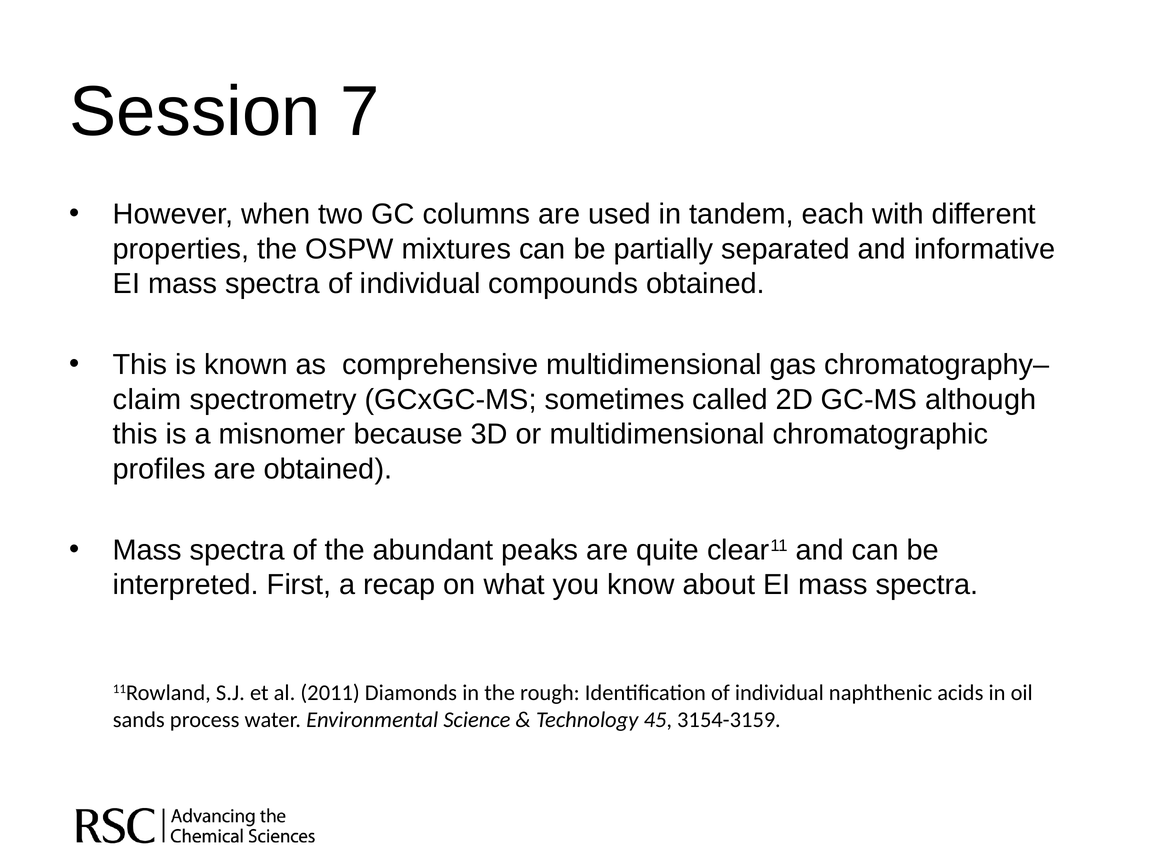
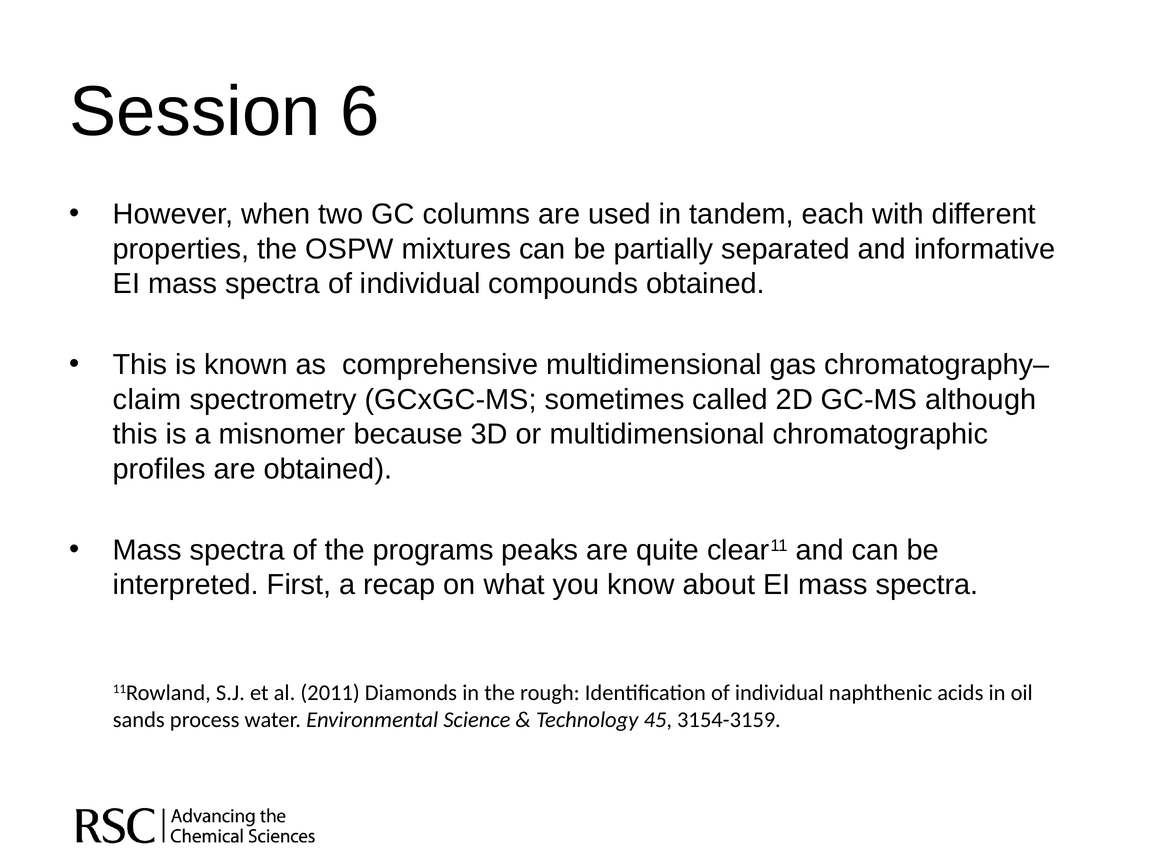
7: 7 -> 6
abundant: abundant -> programs
